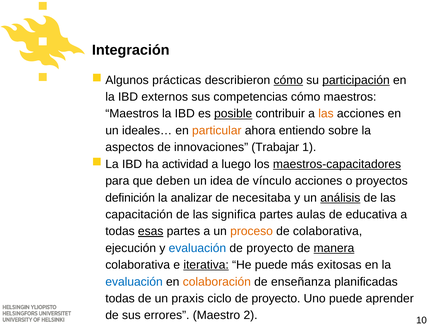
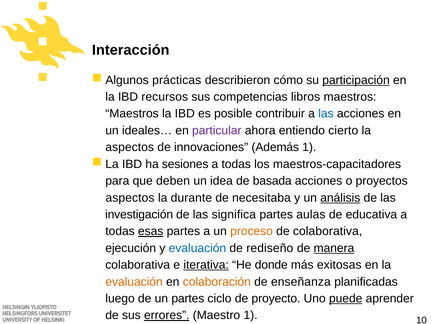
Integración: Integración -> Interacción
cómo at (288, 80) underline: present -> none
externos: externos -> recursos
competencias cómo: cómo -> libros
posible underline: present -> none
las at (326, 114) colour: orange -> blue
particular colour: orange -> purple
sobre: sobre -> cierto
Trabajar: Trabajar -> Además
actividad: actividad -> sesiones
luego at (236, 164): luego -> todas
maestros-capacitadores underline: present -> none
vínculo: vínculo -> basada
definición at (130, 198): definición -> aspectos
analizar: analizar -> durante
capacitación: capacitación -> investigación
proyecto at (270, 248): proyecto -> rediseño
He puede: puede -> donde
evaluación at (134, 282) colour: blue -> orange
todas at (120, 299): todas -> luego
un praxis: praxis -> partes
puede at (346, 299) underline: none -> present
errores underline: none -> present
Maestro 2: 2 -> 1
